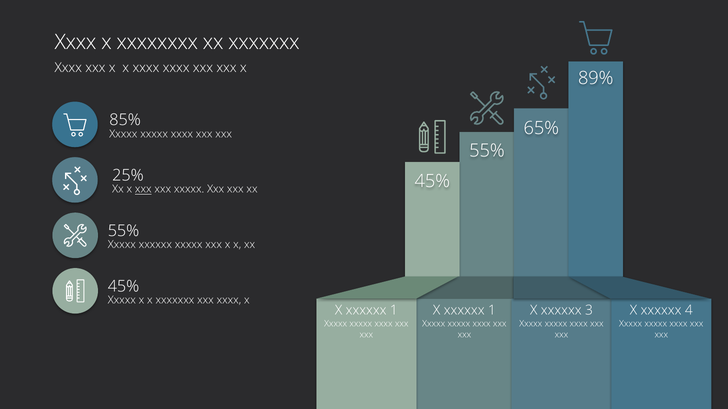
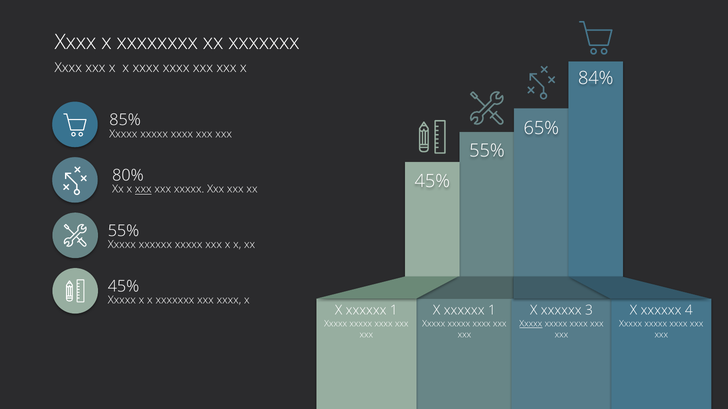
89%: 89% -> 84%
25%: 25% -> 80%
Xxxxx at (531, 324) underline: none -> present
